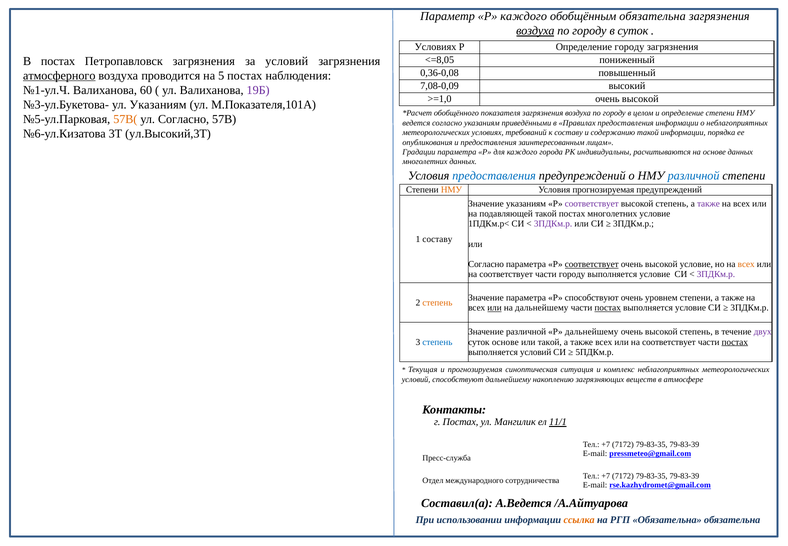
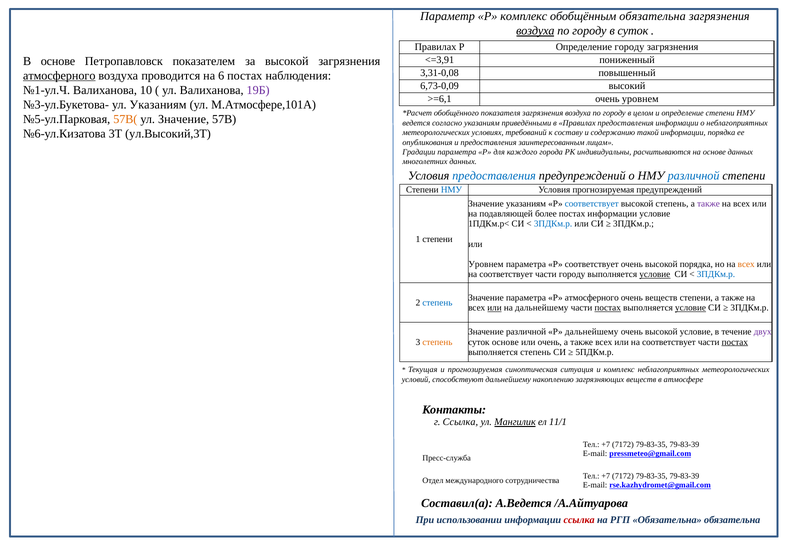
Р каждого: каждого -> комплекс
Условиях at (436, 47): Условиях -> Правилах
<=8,05: <=8,05 -> <=3,91
В постах: постах -> основе
Петропавловск загрязнения: загрязнения -> показателем
за условий: условий -> высокой
0,36-0,08: 0,36-0,08 -> 3,31-0,08
5: 5 -> 6
7,08-0,09: 7,08-0,09 -> 6,73-0,09
60: 60 -> 10
>=1,0: >=1,0 -> >=6,1
высокой at (640, 99): высокой -> уровнем
М.Показателя,101А: М.Показателя,101А -> М.Атмосфере,101А
ул Согласно: Согласно -> Значение
НМУ at (451, 190) colour: orange -> blue
соответствует at (592, 204) colour: purple -> blue
подавляющей такой: такой -> более
постах многолетних: многолетних -> информации
3ПДКм.р at (553, 224) colour: purple -> blue
1 составу: составу -> степени
Согласно at (486, 264): Согласно -> Уровнем
соответствует at (592, 264) underline: present -> none
высокой условие: условие -> порядка
условие at (655, 274) underline: none -> present
3ПДКм.р at (716, 274) colour: purple -> blue
Р способствуют: способствуют -> атмосферного
очень уровнем: уровнем -> веществ
степень at (437, 302) colour: orange -> blue
условие at (691, 307) underline: none -> present
очень высокой степень: степень -> условие
степень at (437, 342) colour: blue -> orange
или такой: такой -> очень
выполняется условий: условий -> степень
г Постах: Постах -> Ссылка
Мангилик underline: none -> present
11/1 underline: present -> none
ссылка at (579, 519) colour: orange -> red
